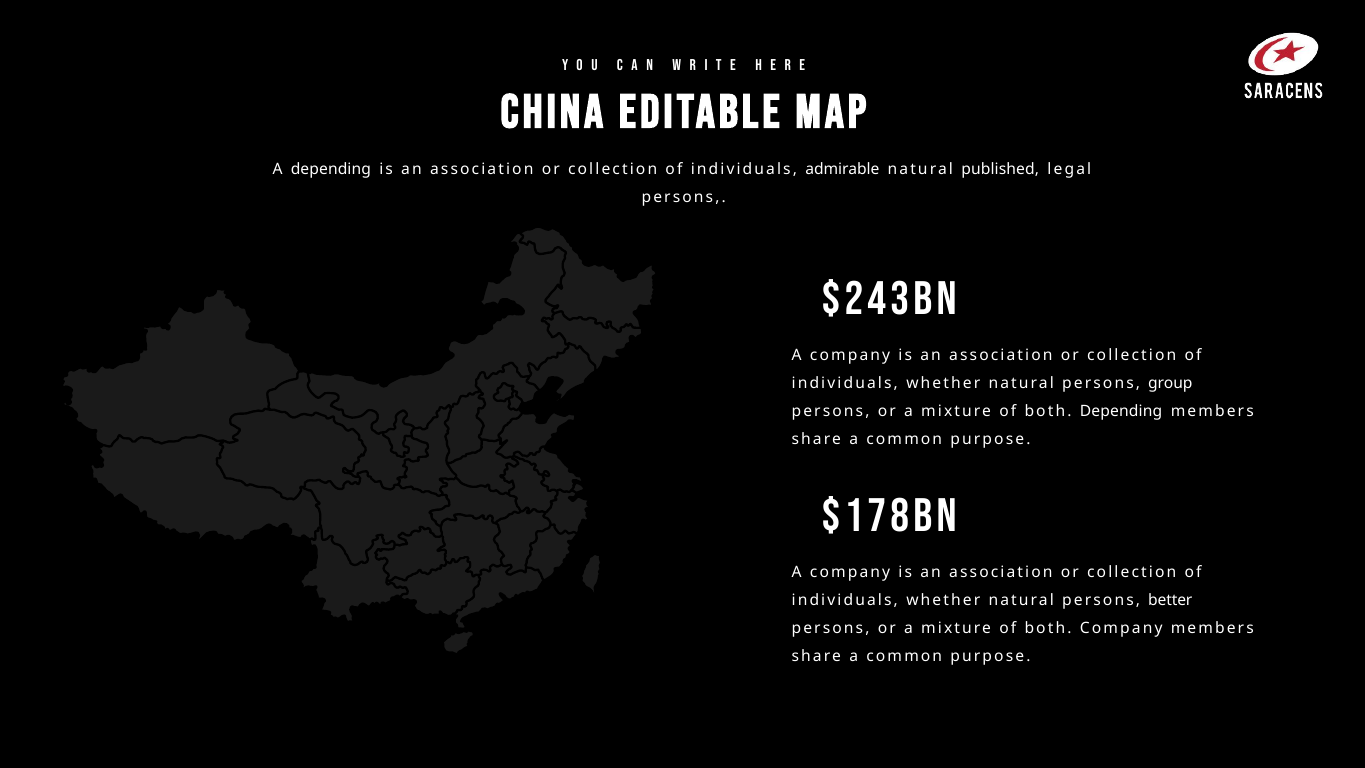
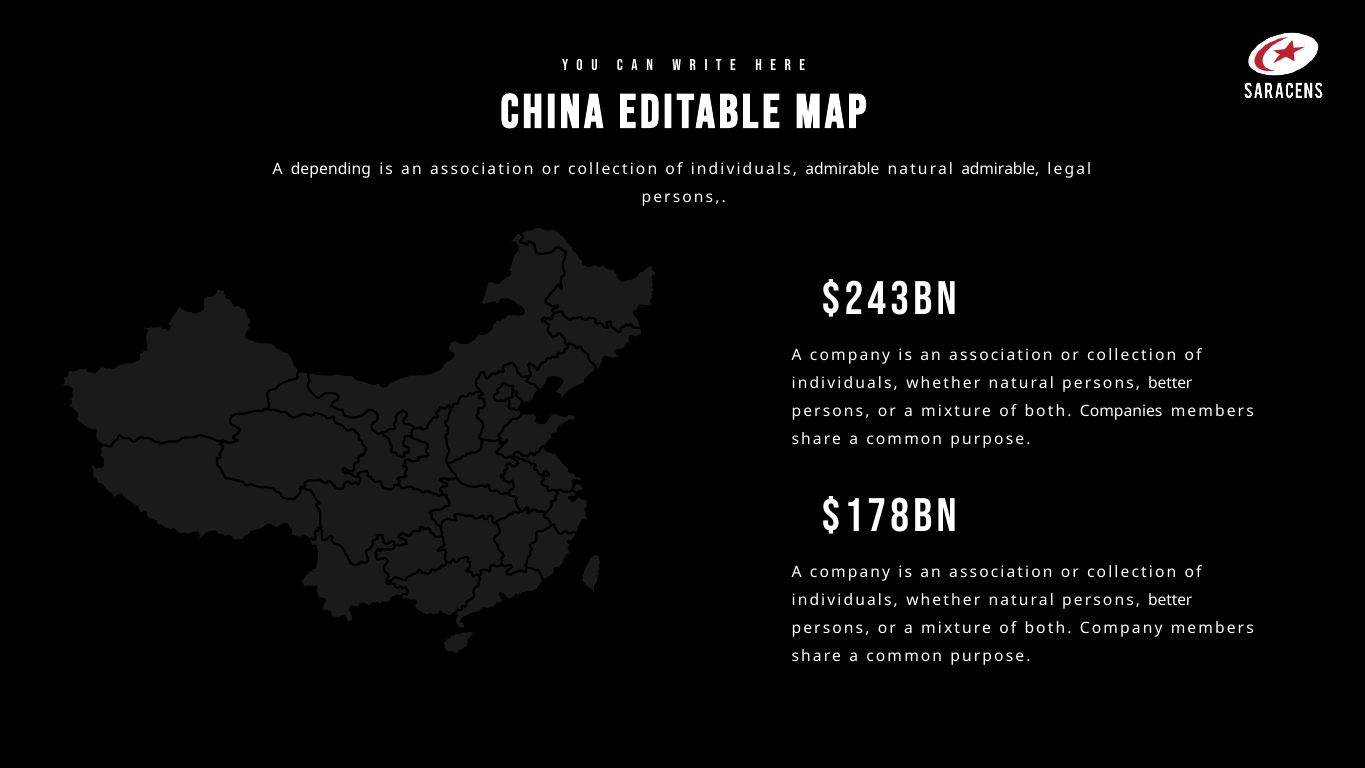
natural published: published -> admirable
group at (1170, 383): group -> better
both Depending: Depending -> Companies
